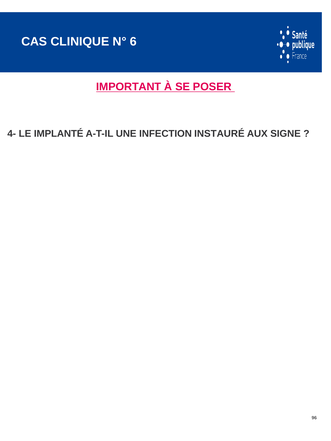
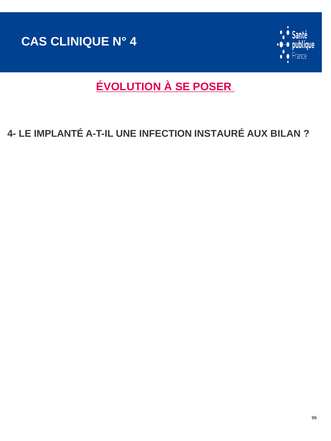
6: 6 -> 4
IMPORTANT: IMPORTANT -> ÉVOLUTION
SIGNE: SIGNE -> BILAN
